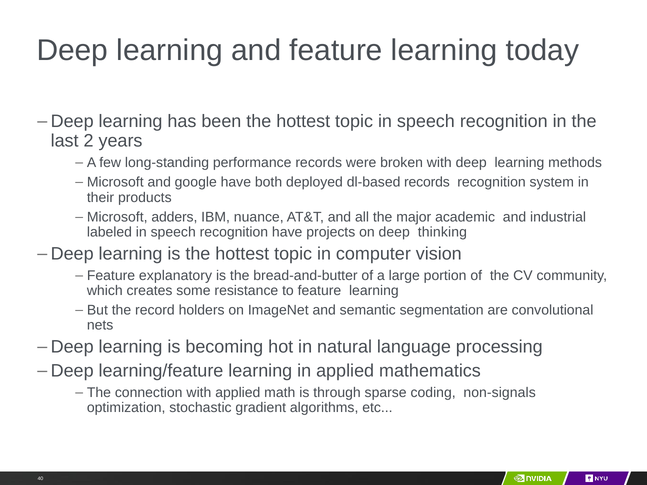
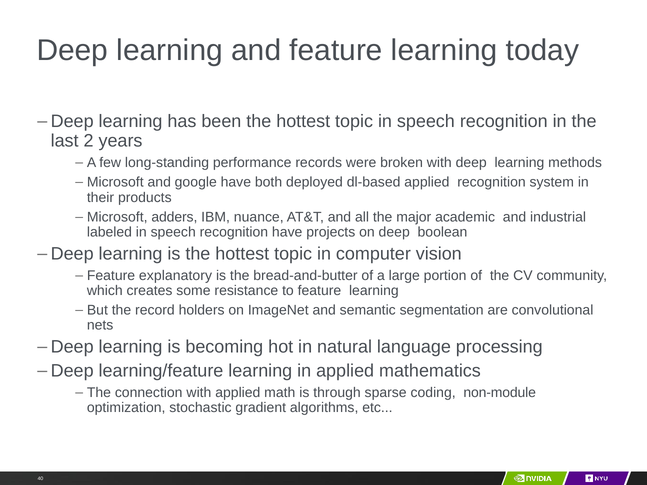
dl-based records: records -> applied
thinking: thinking -> boolean
non-signals: non-signals -> non-module
